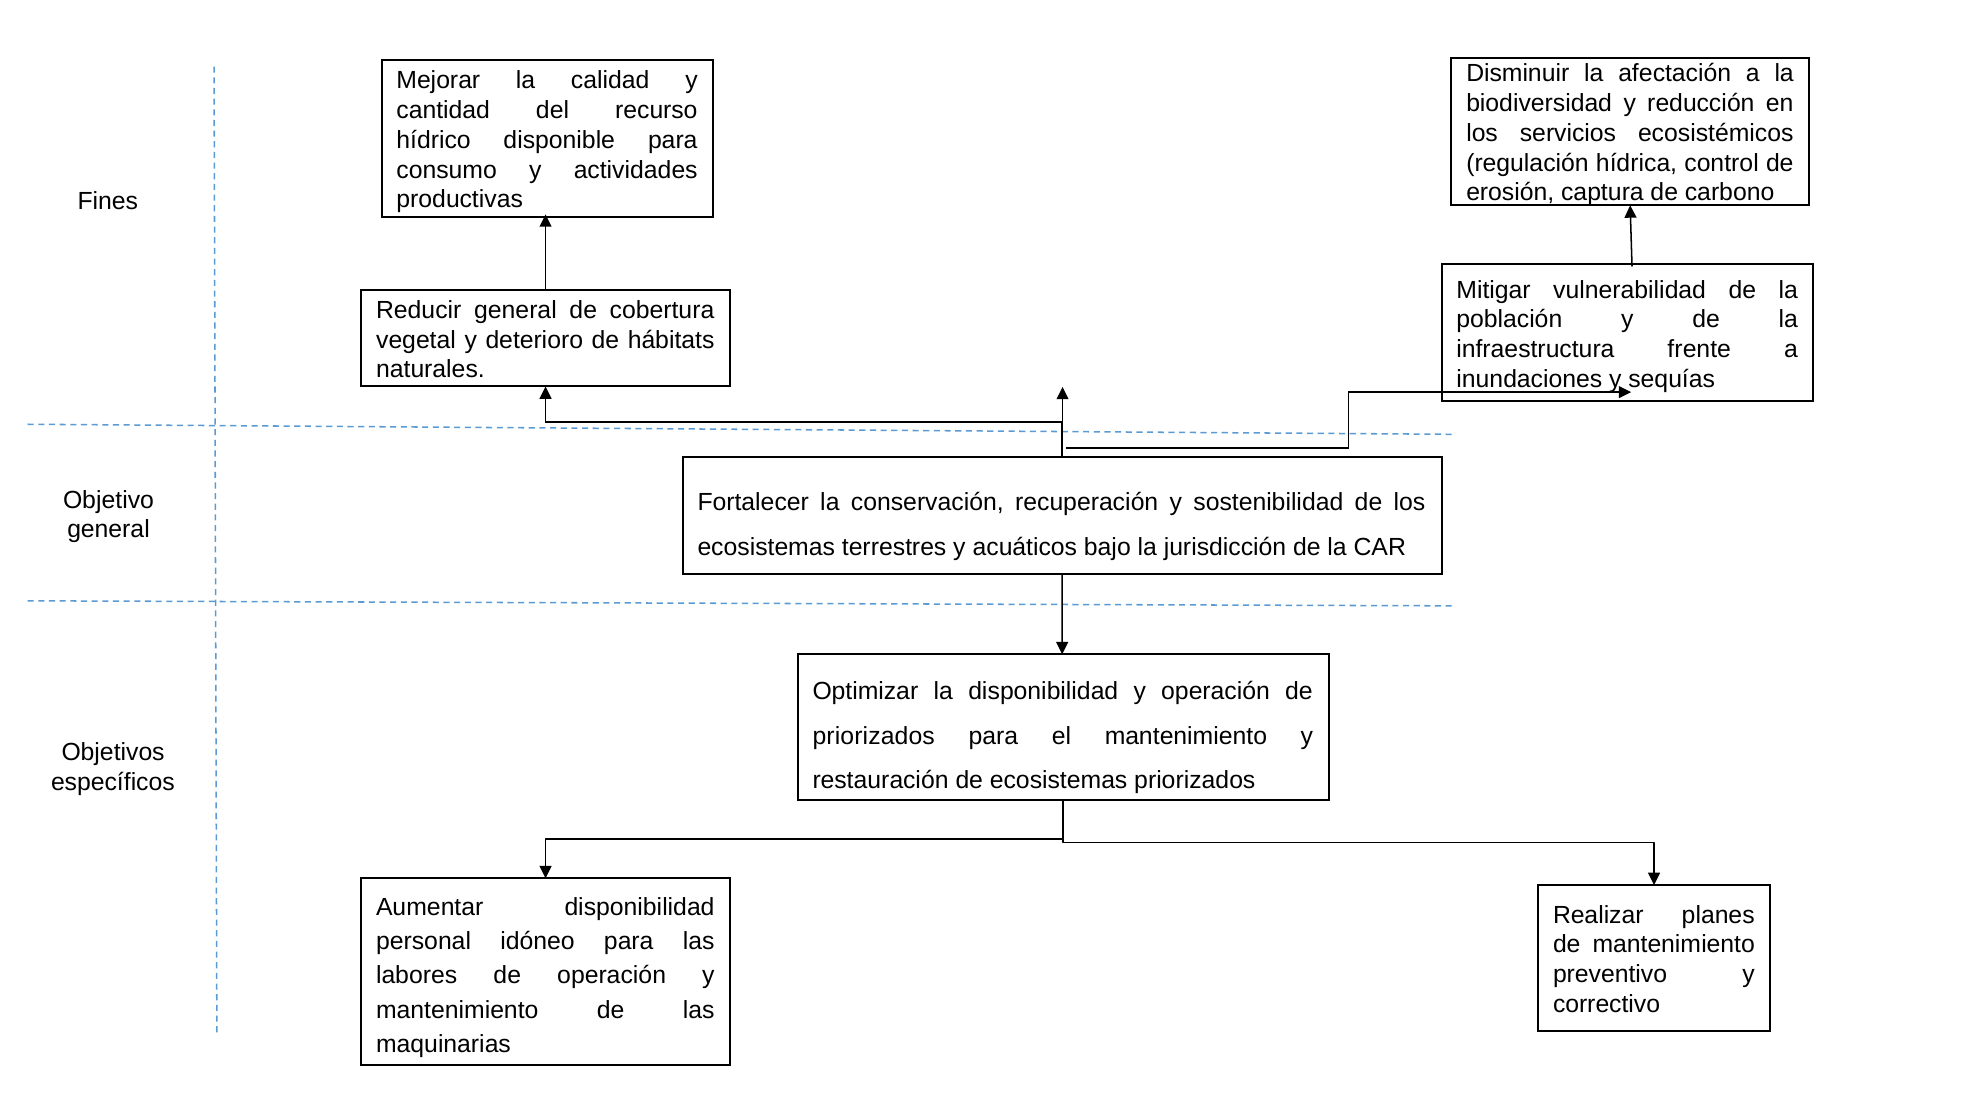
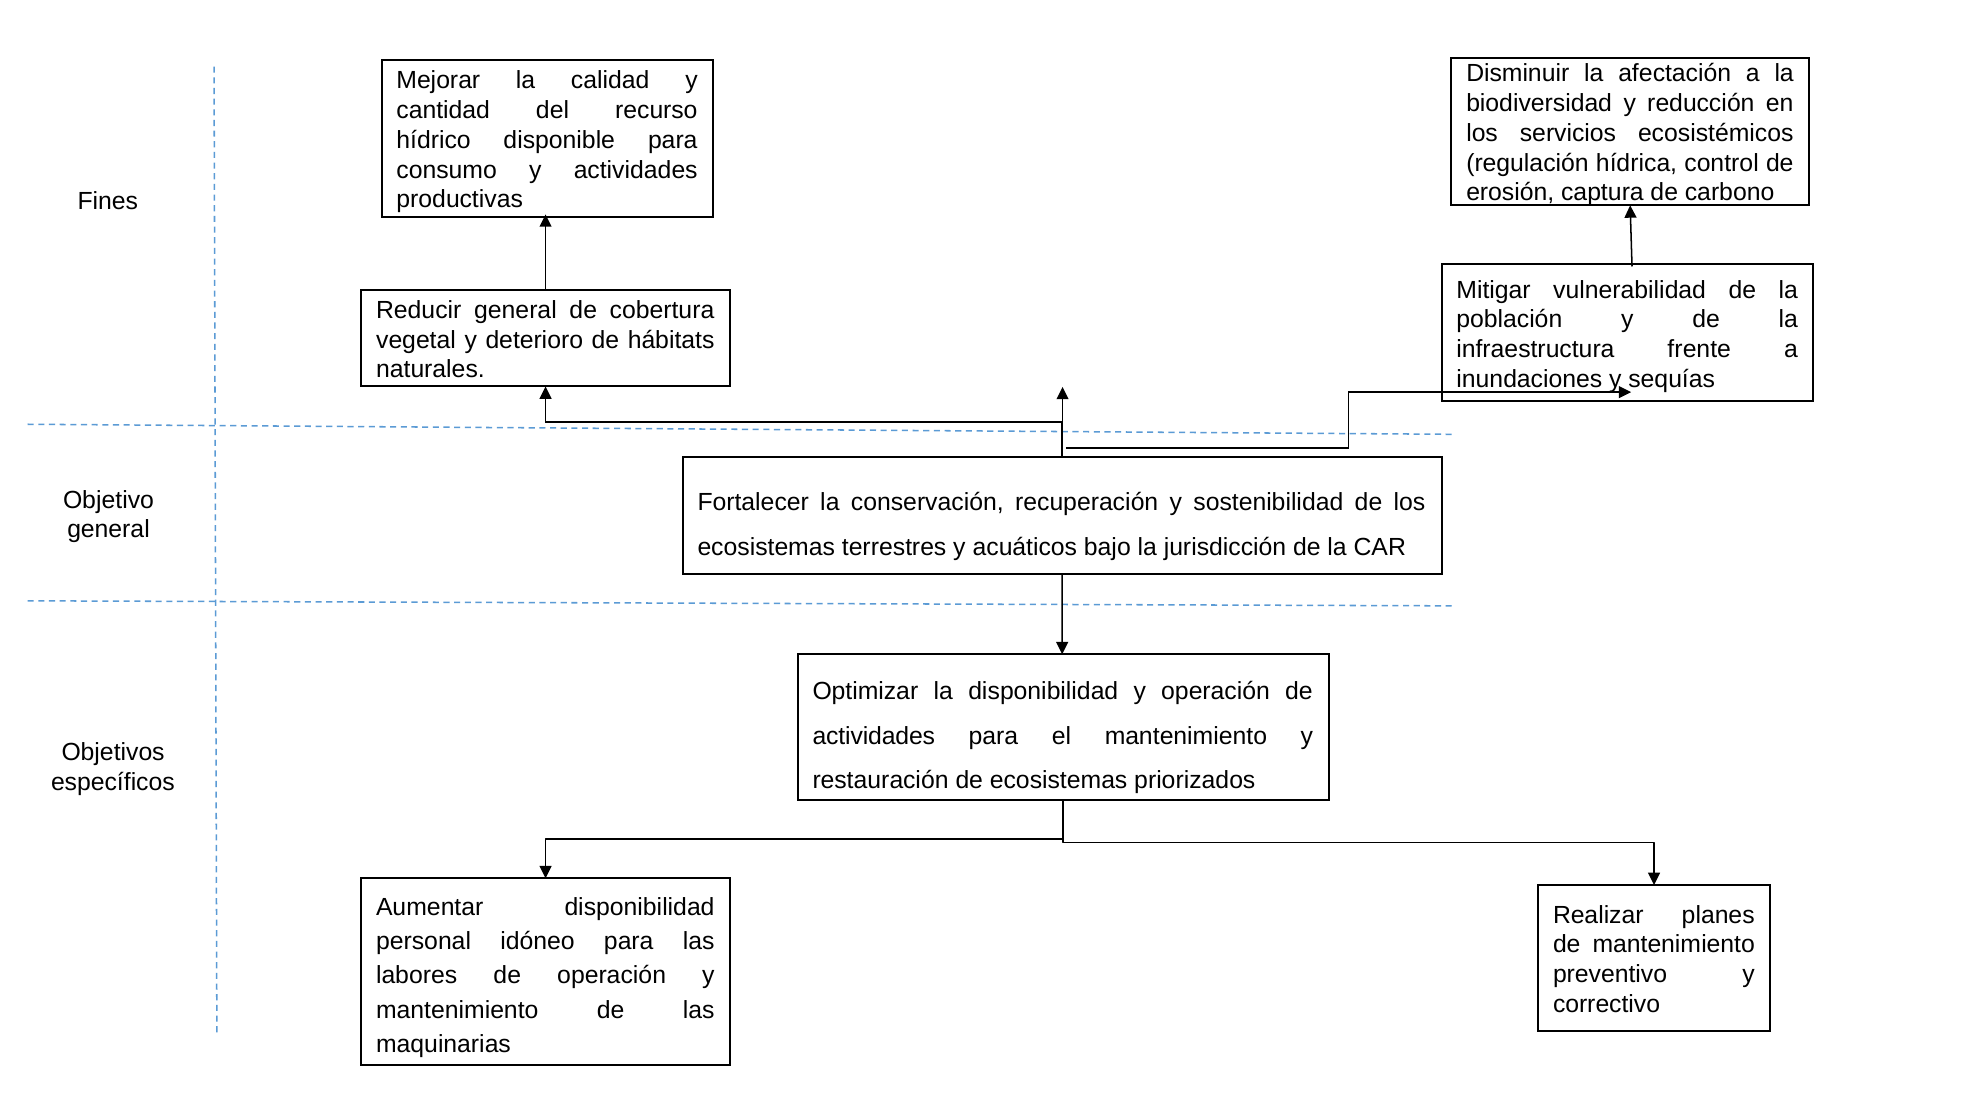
priorizados at (874, 736): priorizados -> actividades
